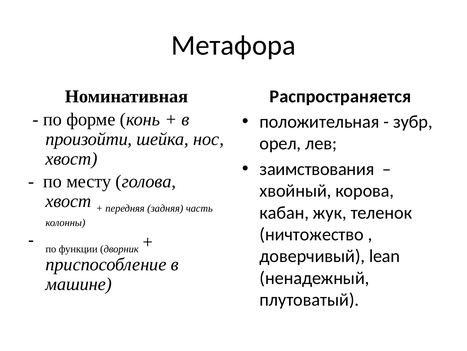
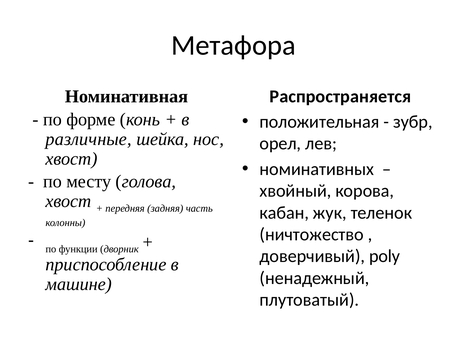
произойти: произойти -> различные
заимствования: заимствования -> номинативных
lean: lean -> poly
